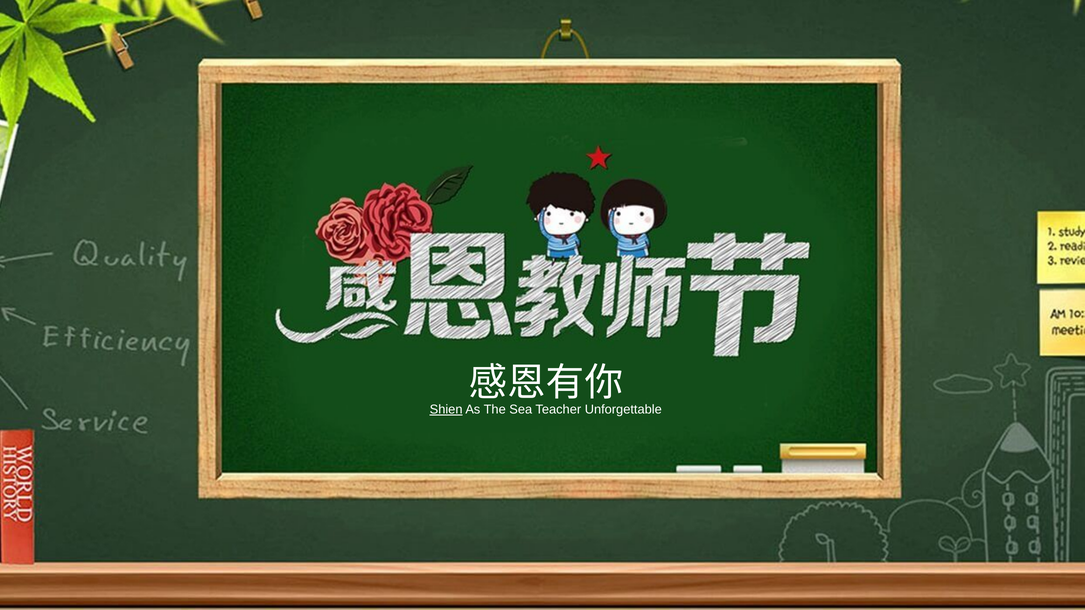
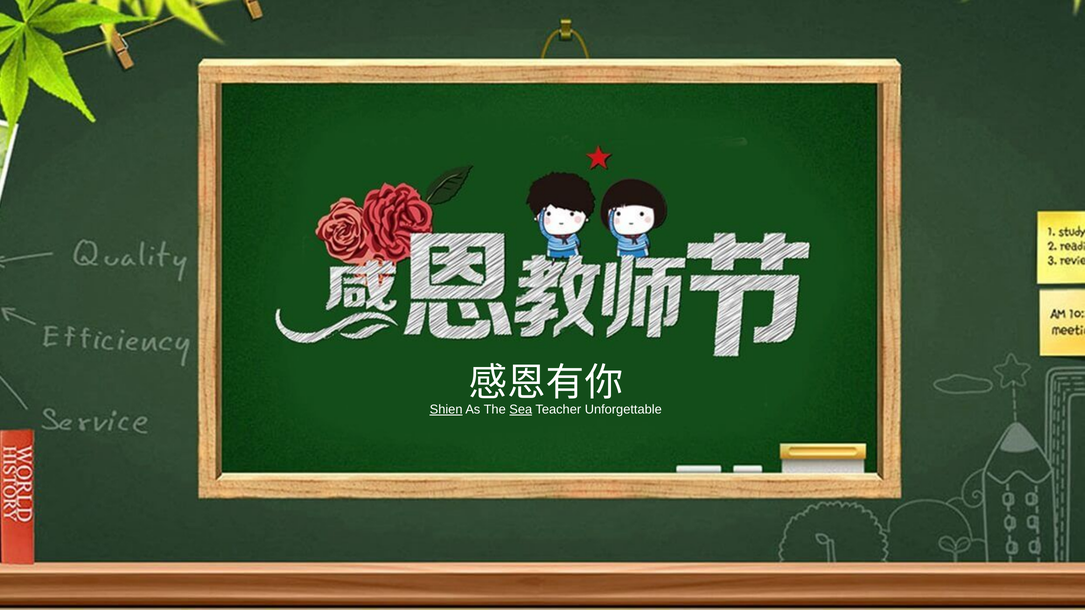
Sea underline: none -> present
